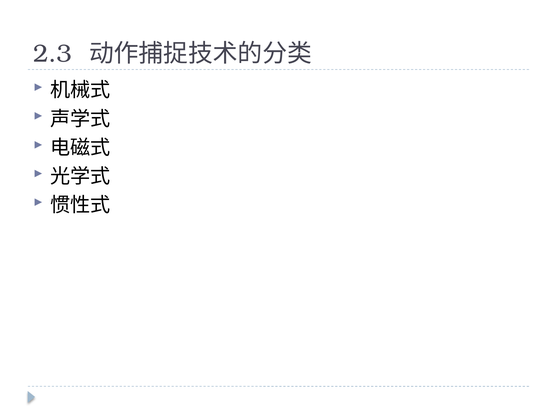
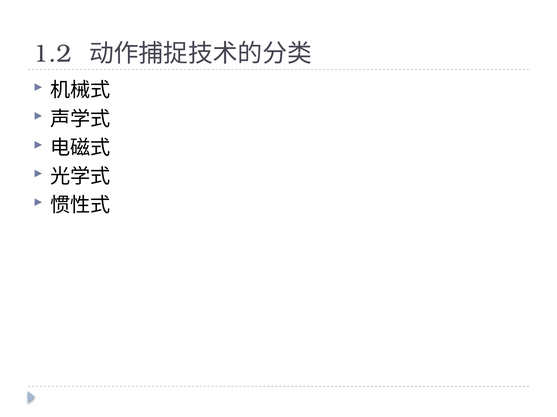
2.3: 2.3 -> 1.2
